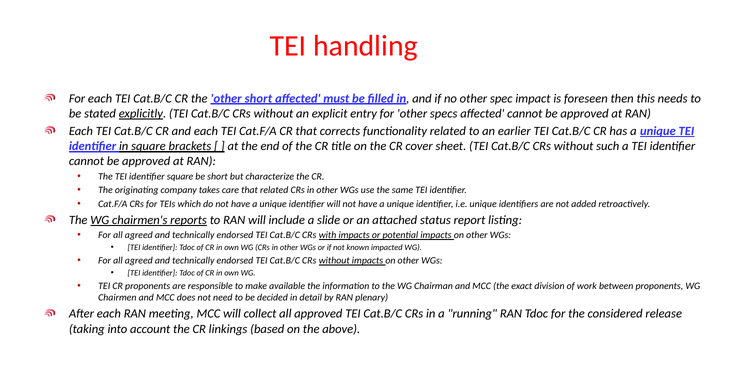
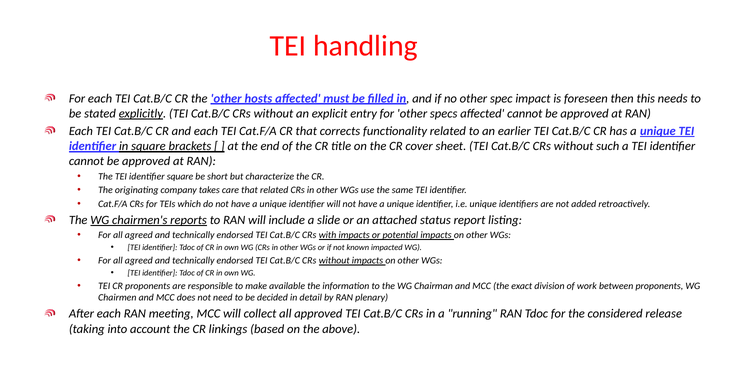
other short: short -> hosts
